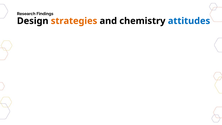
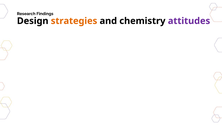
attitudes colour: blue -> purple
